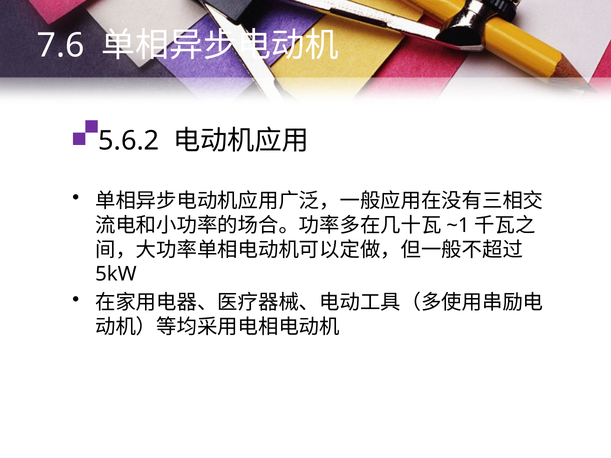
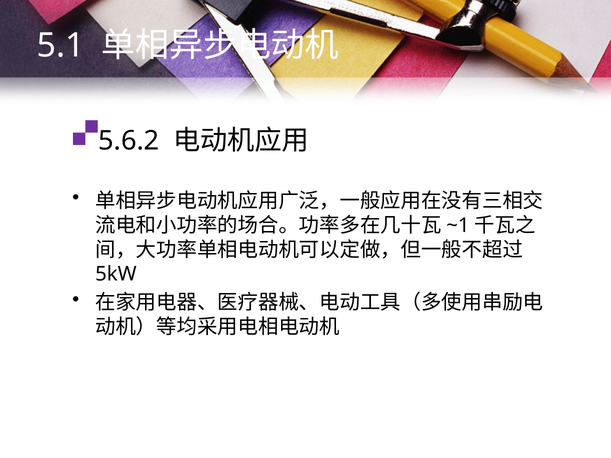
7.6: 7.6 -> 5.1
